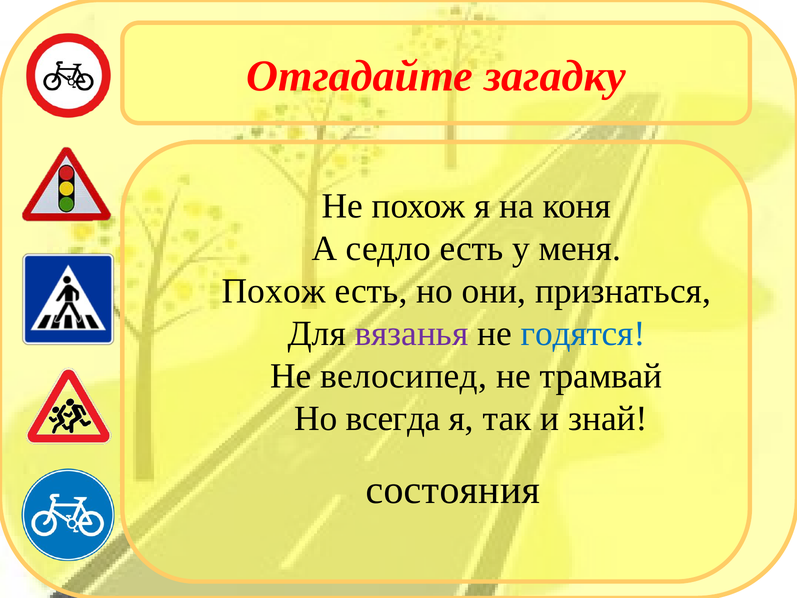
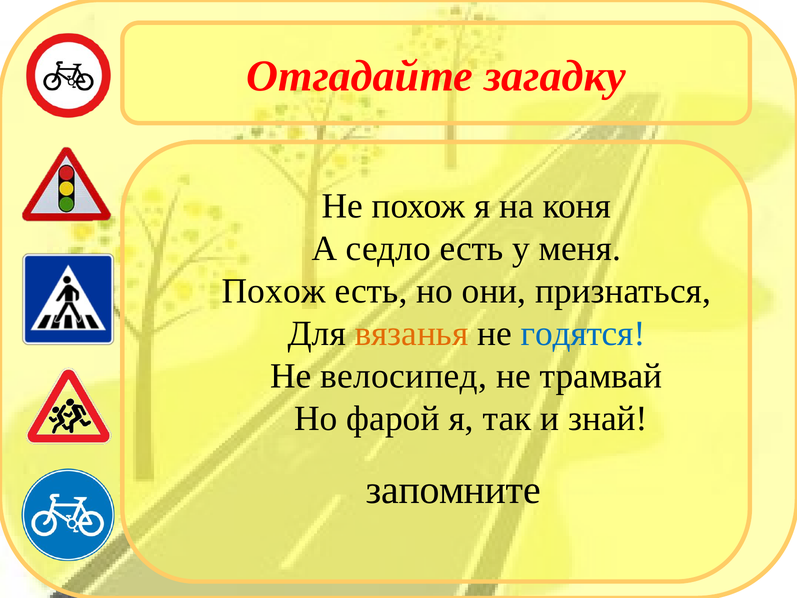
вязанья colour: purple -> orange
всегда: всегда -> фарой
состояния: состояния -> запомните
